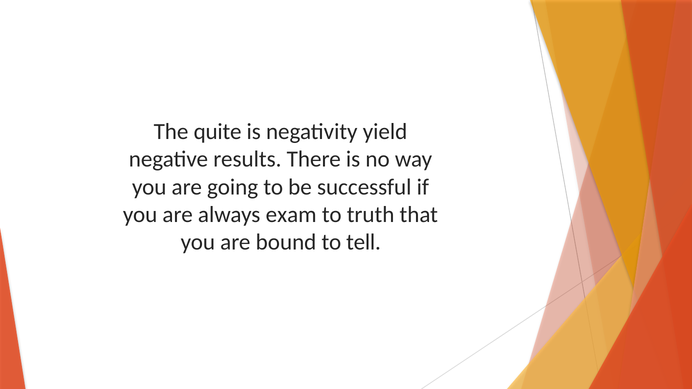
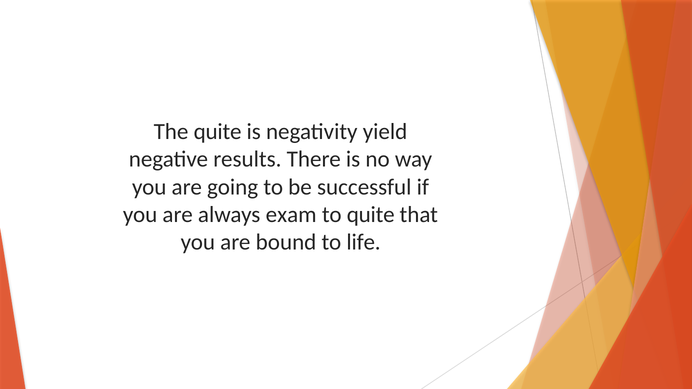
to truth: truth -> quite
tell: tell -> life
